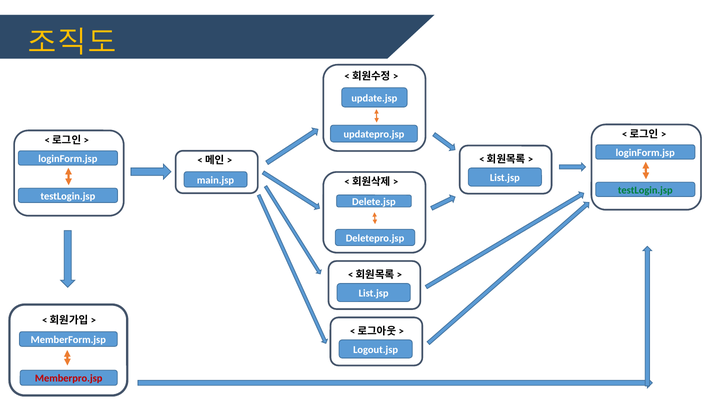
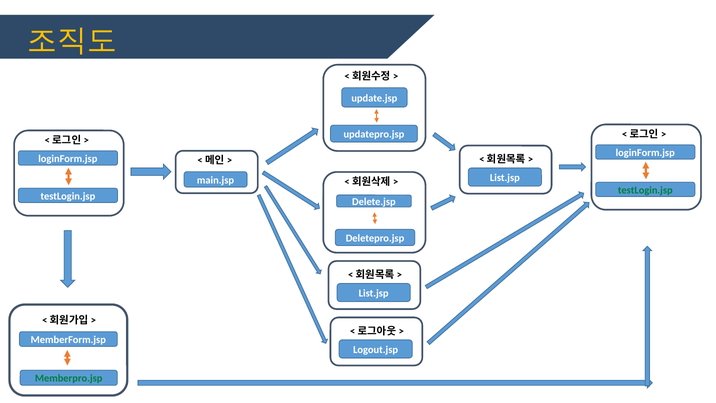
Memberpro.jsp colour: red -> green
